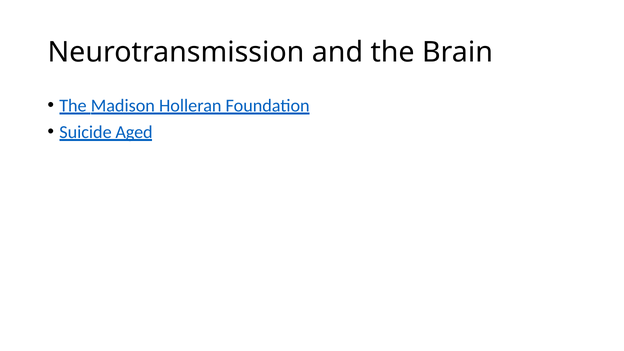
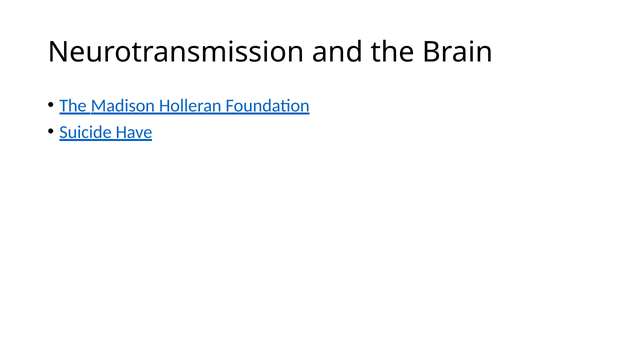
Aged: Aged -> Have
